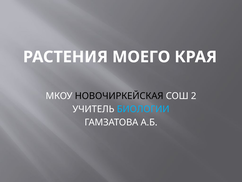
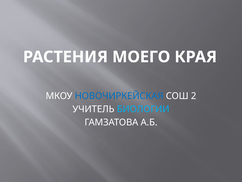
НОВОЧИРКЕЙСКАЯ colour: black -> blue
